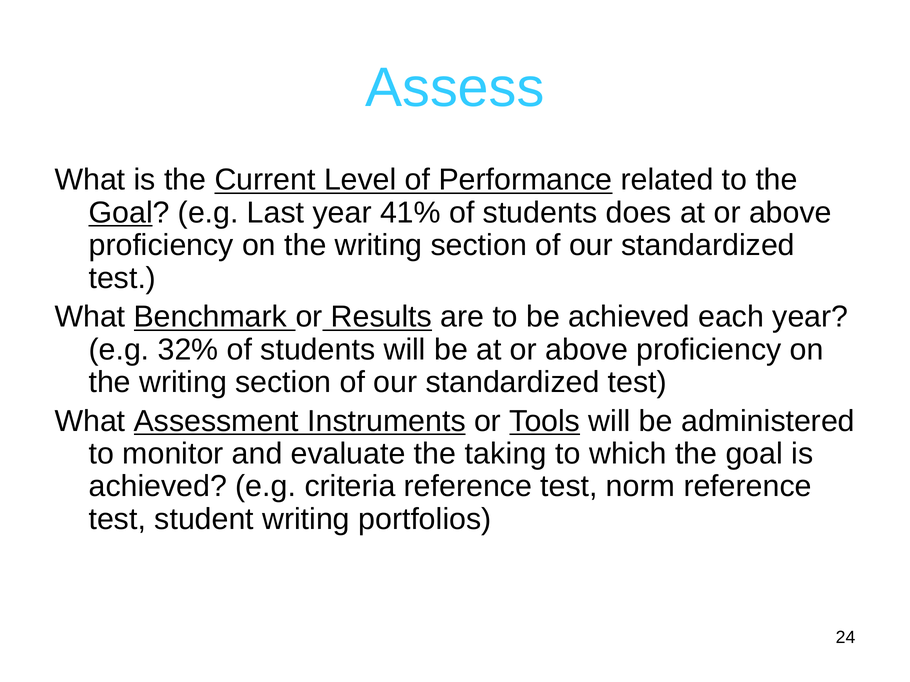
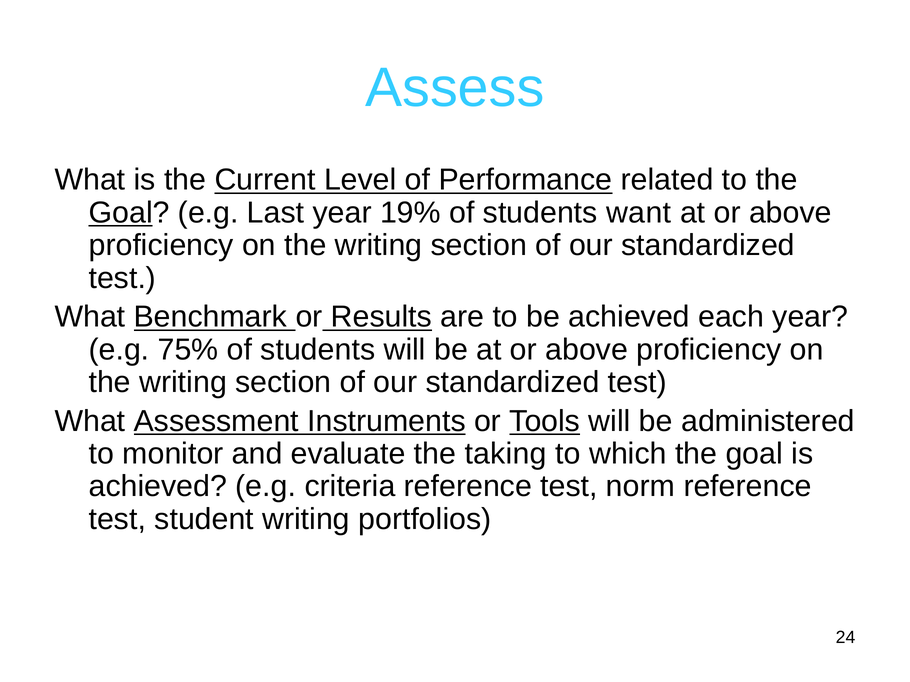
41%: 41% -> 19%
does: does -> want
32%: 32% -> 75%
